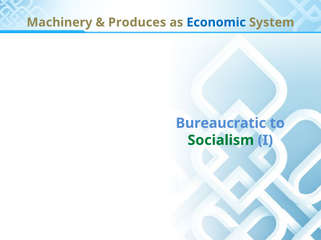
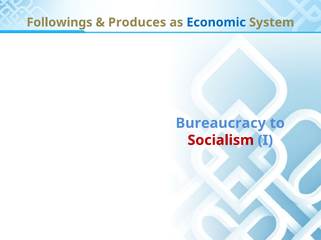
Machinery: Machinery -> Followings
Bureaucratic: Bureaucratic -> Bureaucracy
Socialism colour: green -> red
